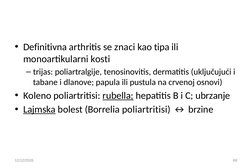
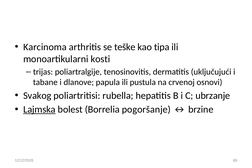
Definitivna: Definitivna -> Karcinoma
znaci: znaci -> teške
Koleno: Koleno -> Svakog
rubella underline: present -> none
Borrelia poliartritisi: poliartritisi -> pogoršanje
